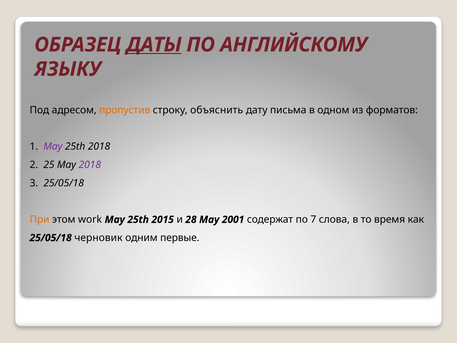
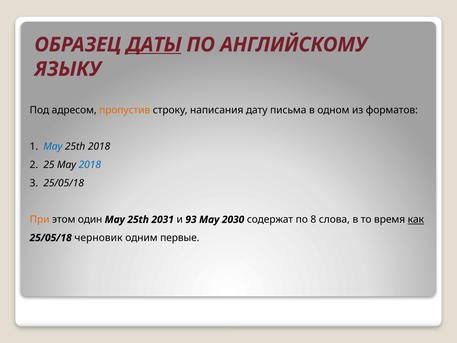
объяснить: объяснить -> написания
May at (53, 146) colour: purple -> blue
2018 at (90, 165) colour: purple -> blue
work: work -> один
2015: 2015 -> 2031
28: 28 -> 93
2001: 2001 -> 2030
7: 7 -> 8
как underline: none -> present
